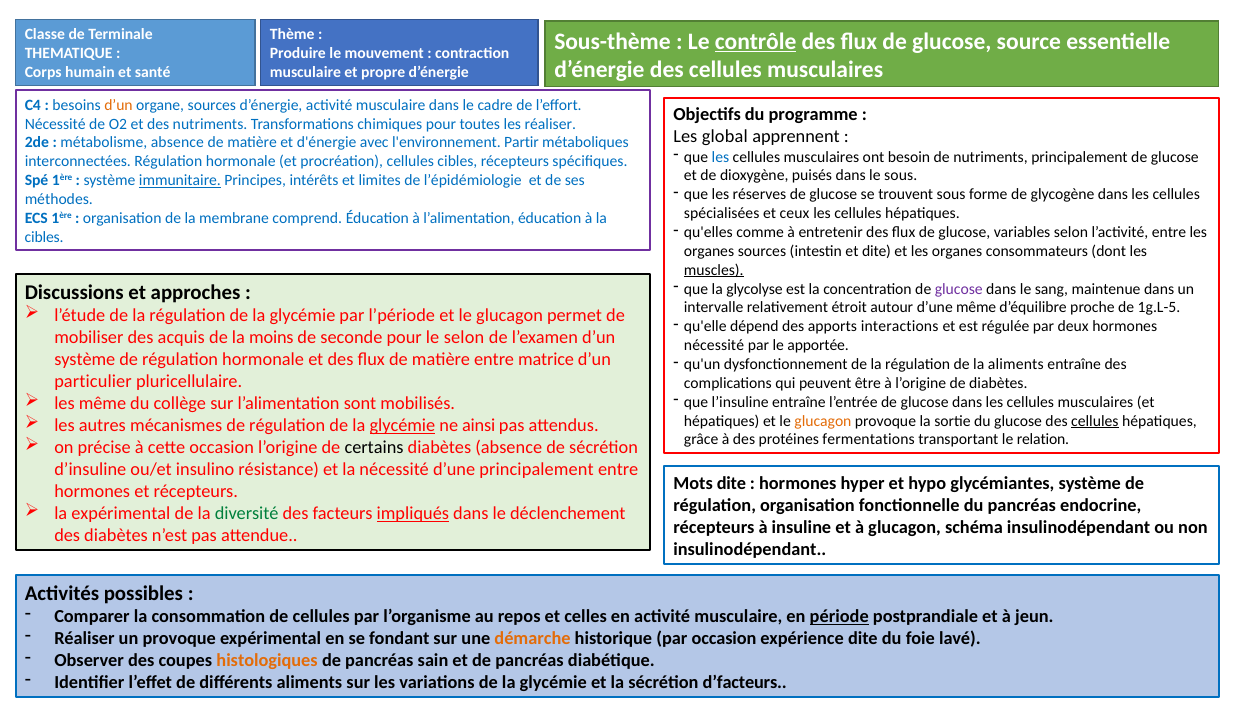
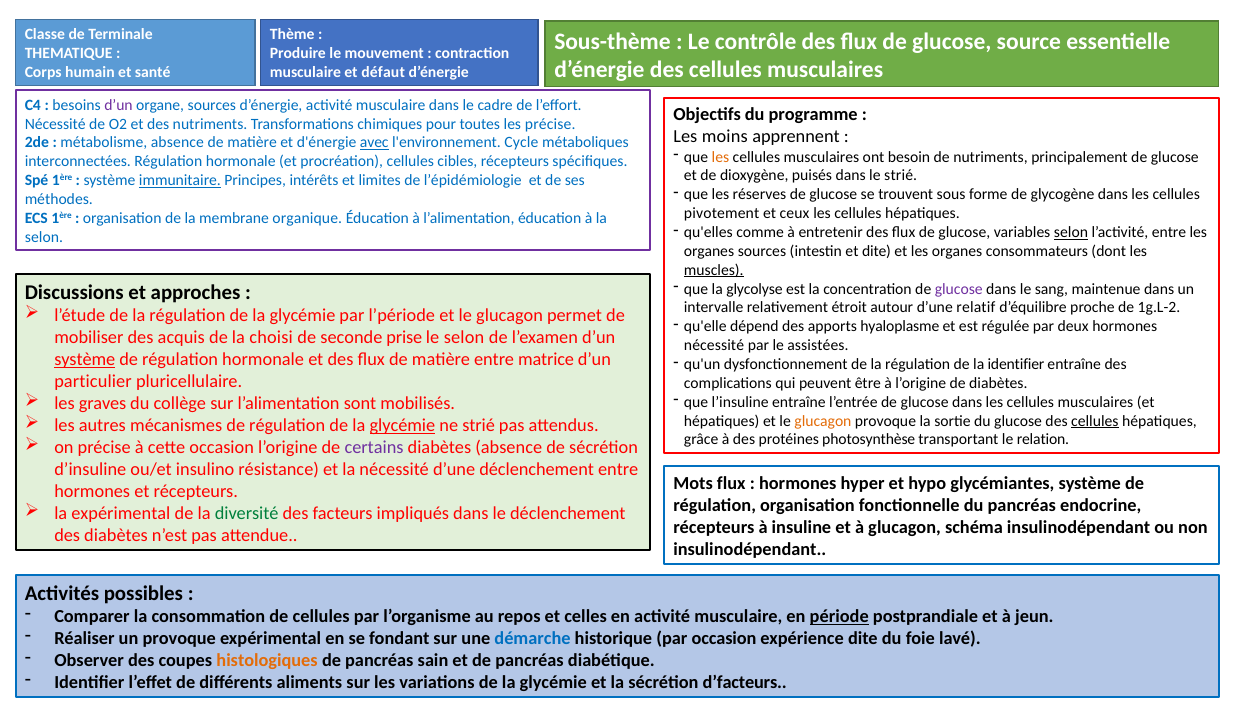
contrôle underline: present -> none
propre: propre -> défaut
d’un at (118, 105) colour: orange -> purple
les réaliser: réaliser -> précise
global: global -> moins
avec underline: none -> present
Partir: Partir -> Cycle
les at (720, 157) colour: blue -> orange
le sous: sous -> strié
spécialisées: spécialisées -> pivotement
comprend: comprend -> organique
selon at (1071, 232) underline: none -> present
cibles at (44, 237): cibles -> selon
d’une même: même -> relatif
1g.L-5: 1g.L-5 -> 1g.L-2
interactions: interactions -> hyaloplasme
moins: moins -> choisi
seconde pour: pour -> prise
apportée: apportée -> assistées
système at (85, 359) underline: none -> present
la aliments: aliments -> identifier
les même: même -> graves
ne ainsi: ainsi -> strié
fermentations: fermentations -> photosynthèse
certains colour: black -> purple
d’une principalement: principalement -> déclenchement
Mots dite: dite -> flux
impliqués underline: present -> none
démarche colour: orange -> blue
